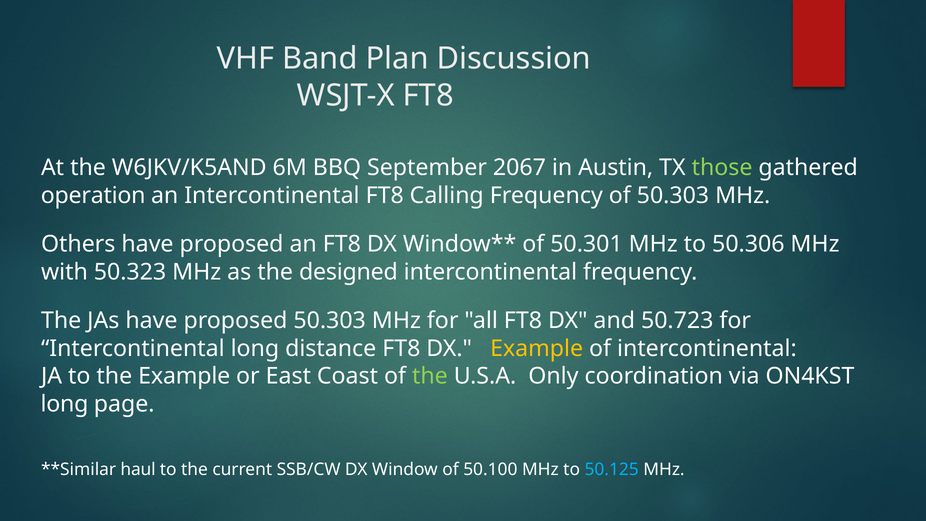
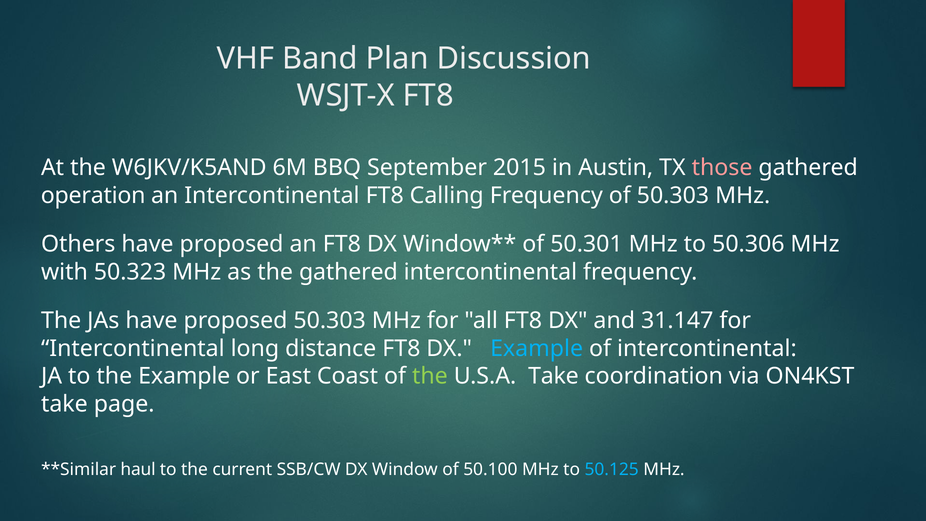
2067: 2067 -> 2015
those colour: light green -> pink
the designed: designed -> gathered
50.723: 50.723 -> 31.147
Example at (537, 348) colour: yellow -> light blue
U.S.A Only: Only -> Take
long at (65, 404): long -> take
